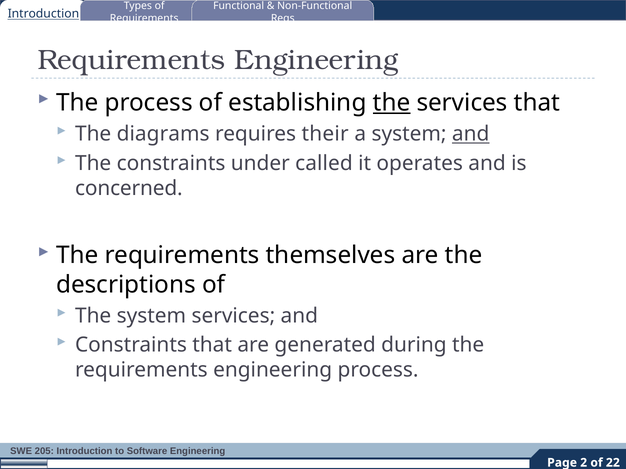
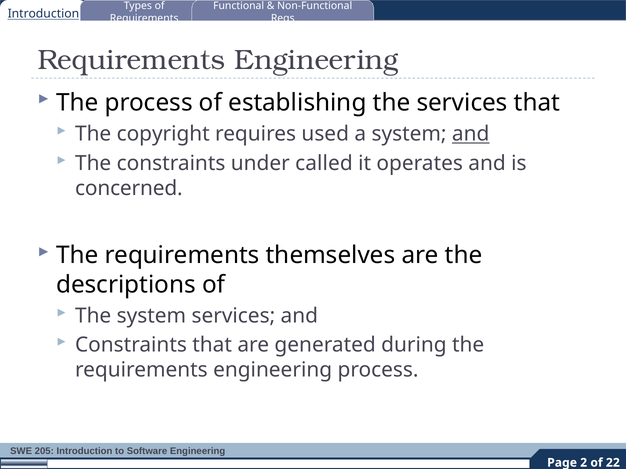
the at (392, 103) underline: present -> none
diagrams: diagrams -> copyright
their: their -> used
